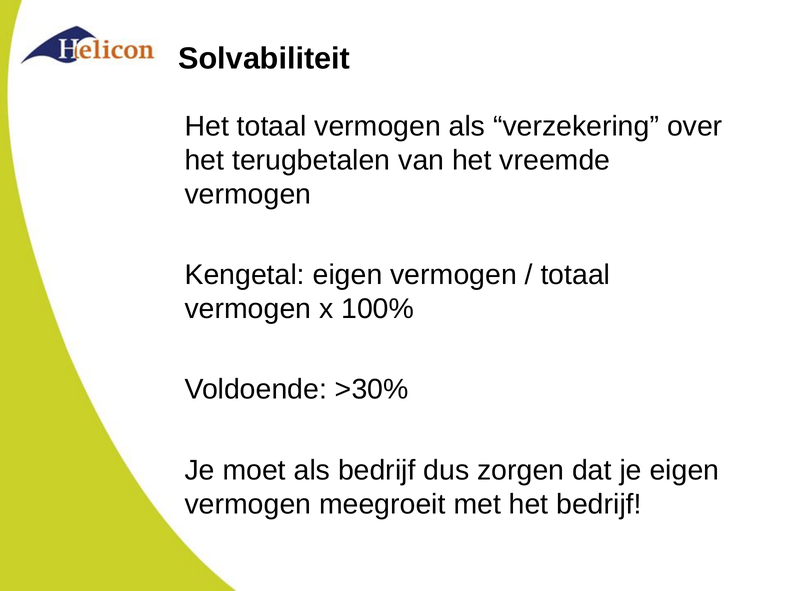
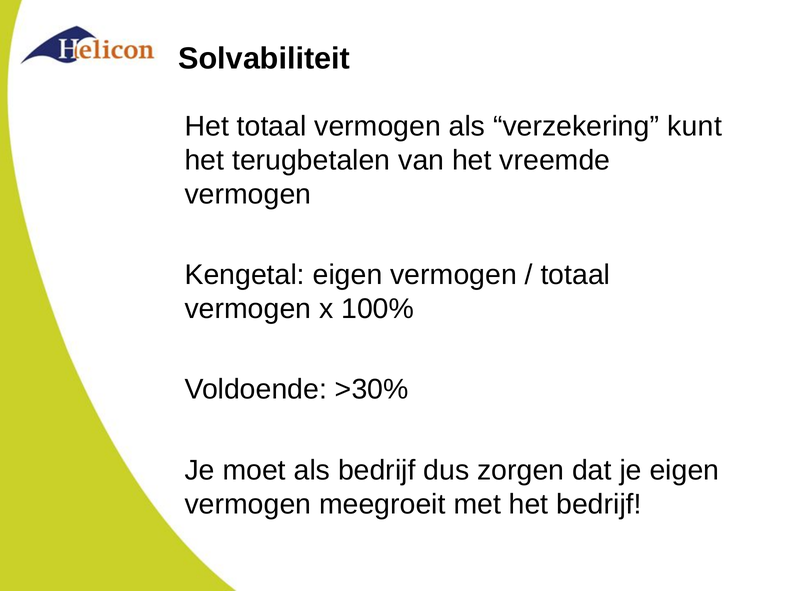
over: over -> kunt
